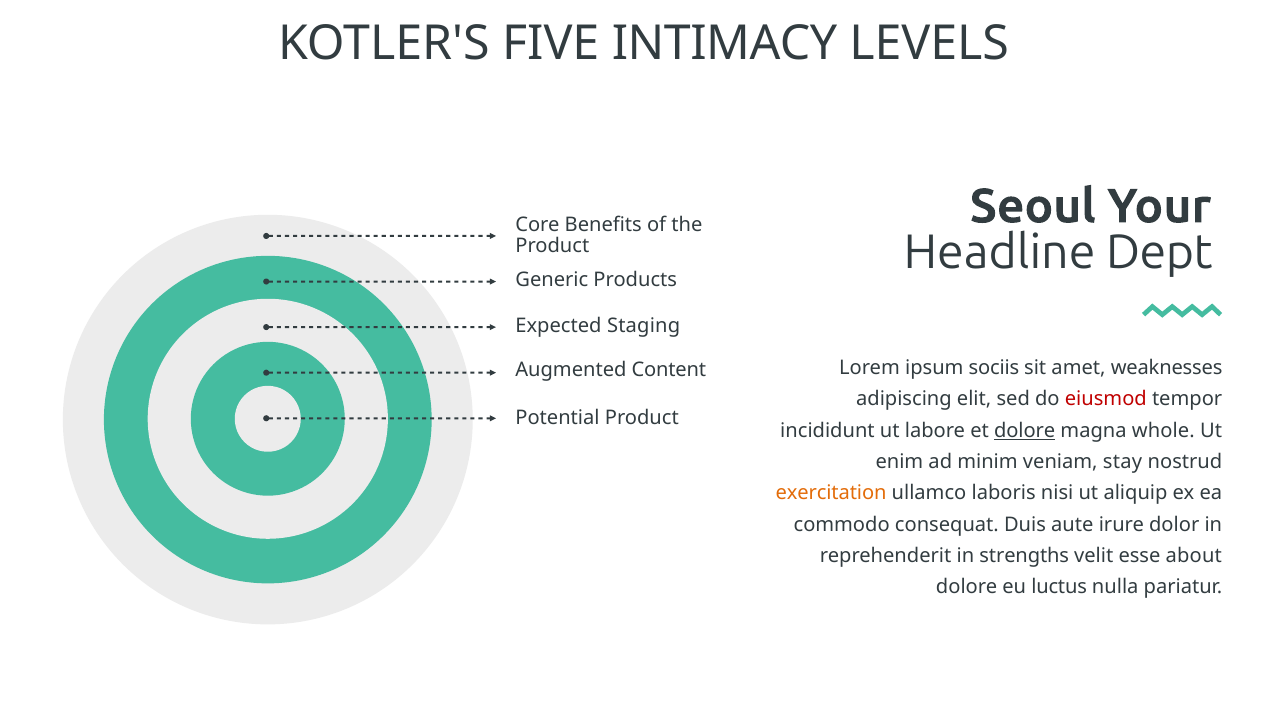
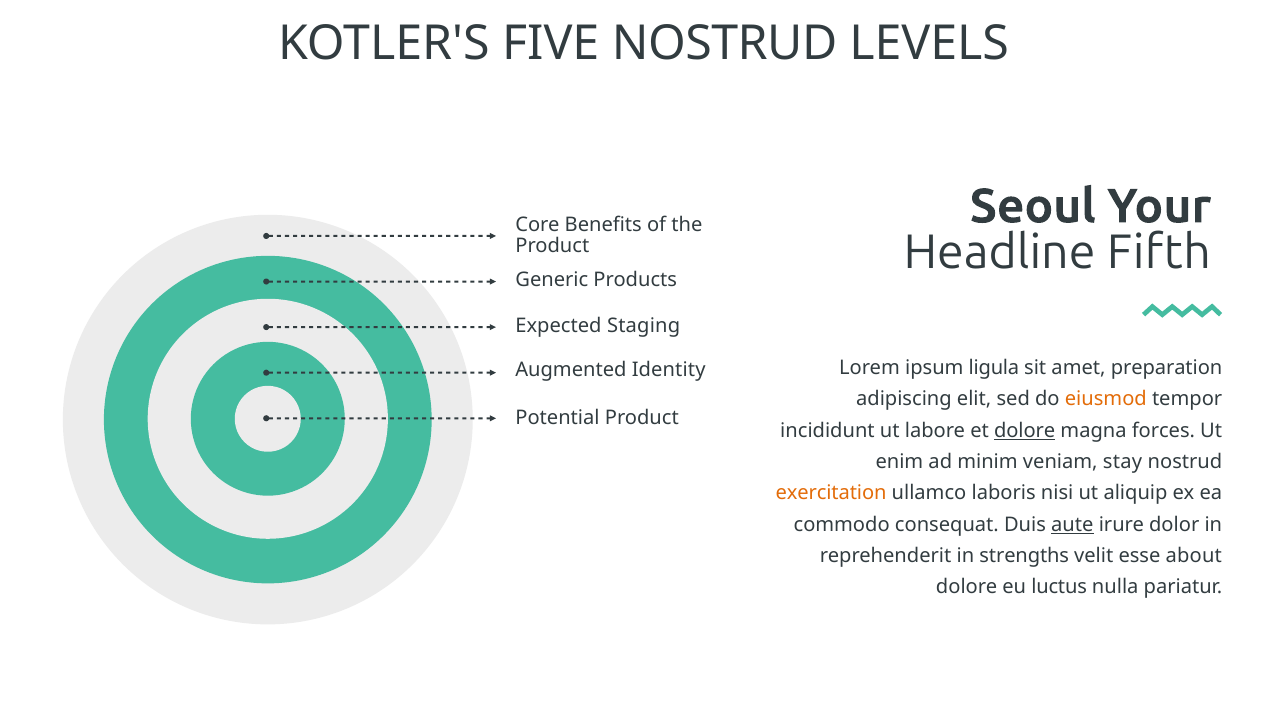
FIVE INTIMACY: INTIMACY -> NOSTRUD
Dept: Dept -> Fifth
sociis: sociis -> ligula
weaknesses: weaknesses -> preparation
Content: Content -> Identity
eiusmod colour: red -> orange
whole: whole -> forces
aute underline: none -> present
